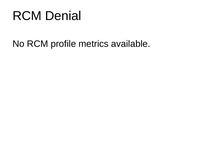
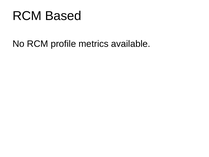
Denial: Denial -> Based
